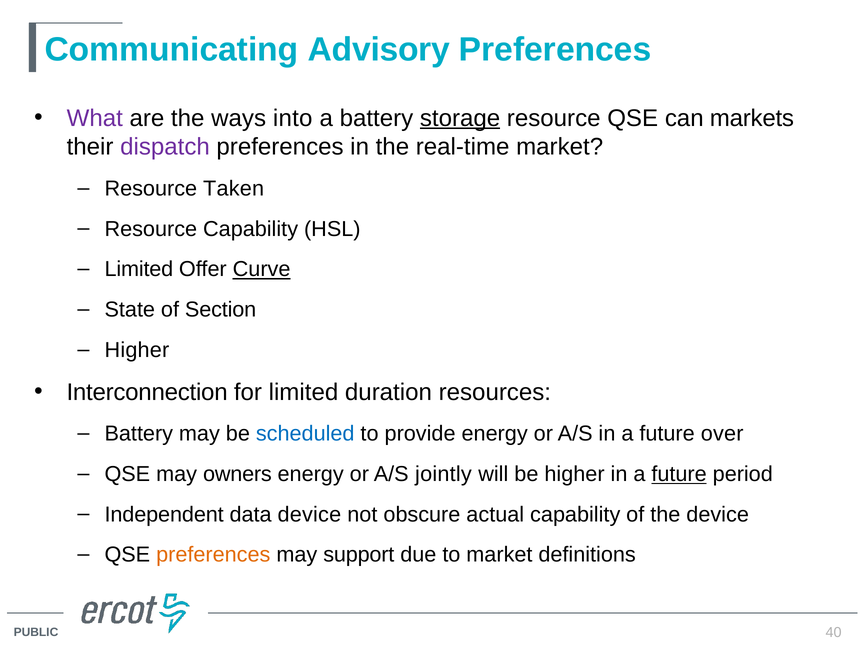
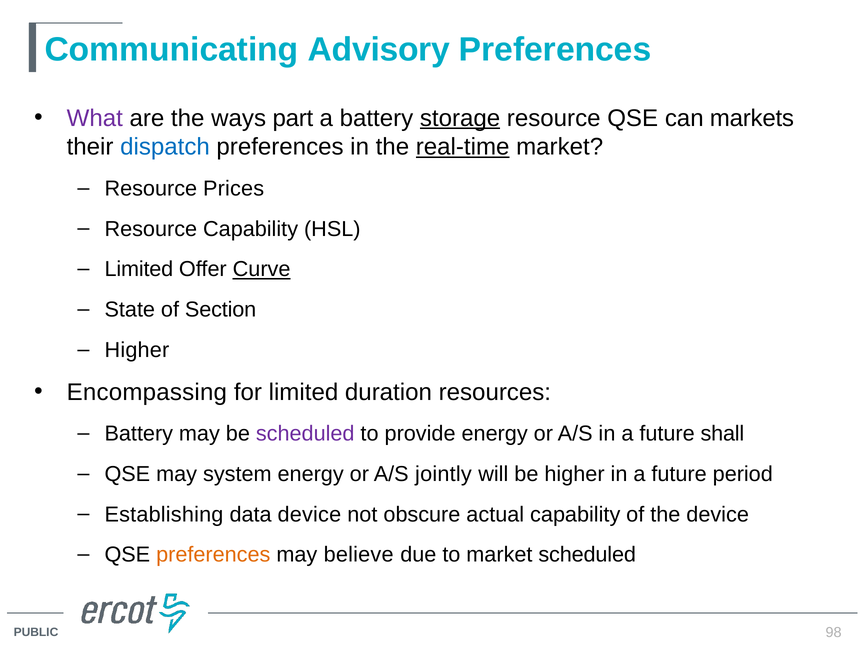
into: into -> part
dispatch colour: purple -> blue
real-time underline: none -> present
Taken: Taken -> Prices
Interconnection: Interconnection -> Encompassing
scheduled at (305, 434) colour: blue -> purple
over: over -> shall
owners: owners -> system
future at (679, 474) underline: present -> none
Independent: Independent -> Establishing
support: support -> believe
market definitions: definitions -> scheduled
40: 40 -> 98
